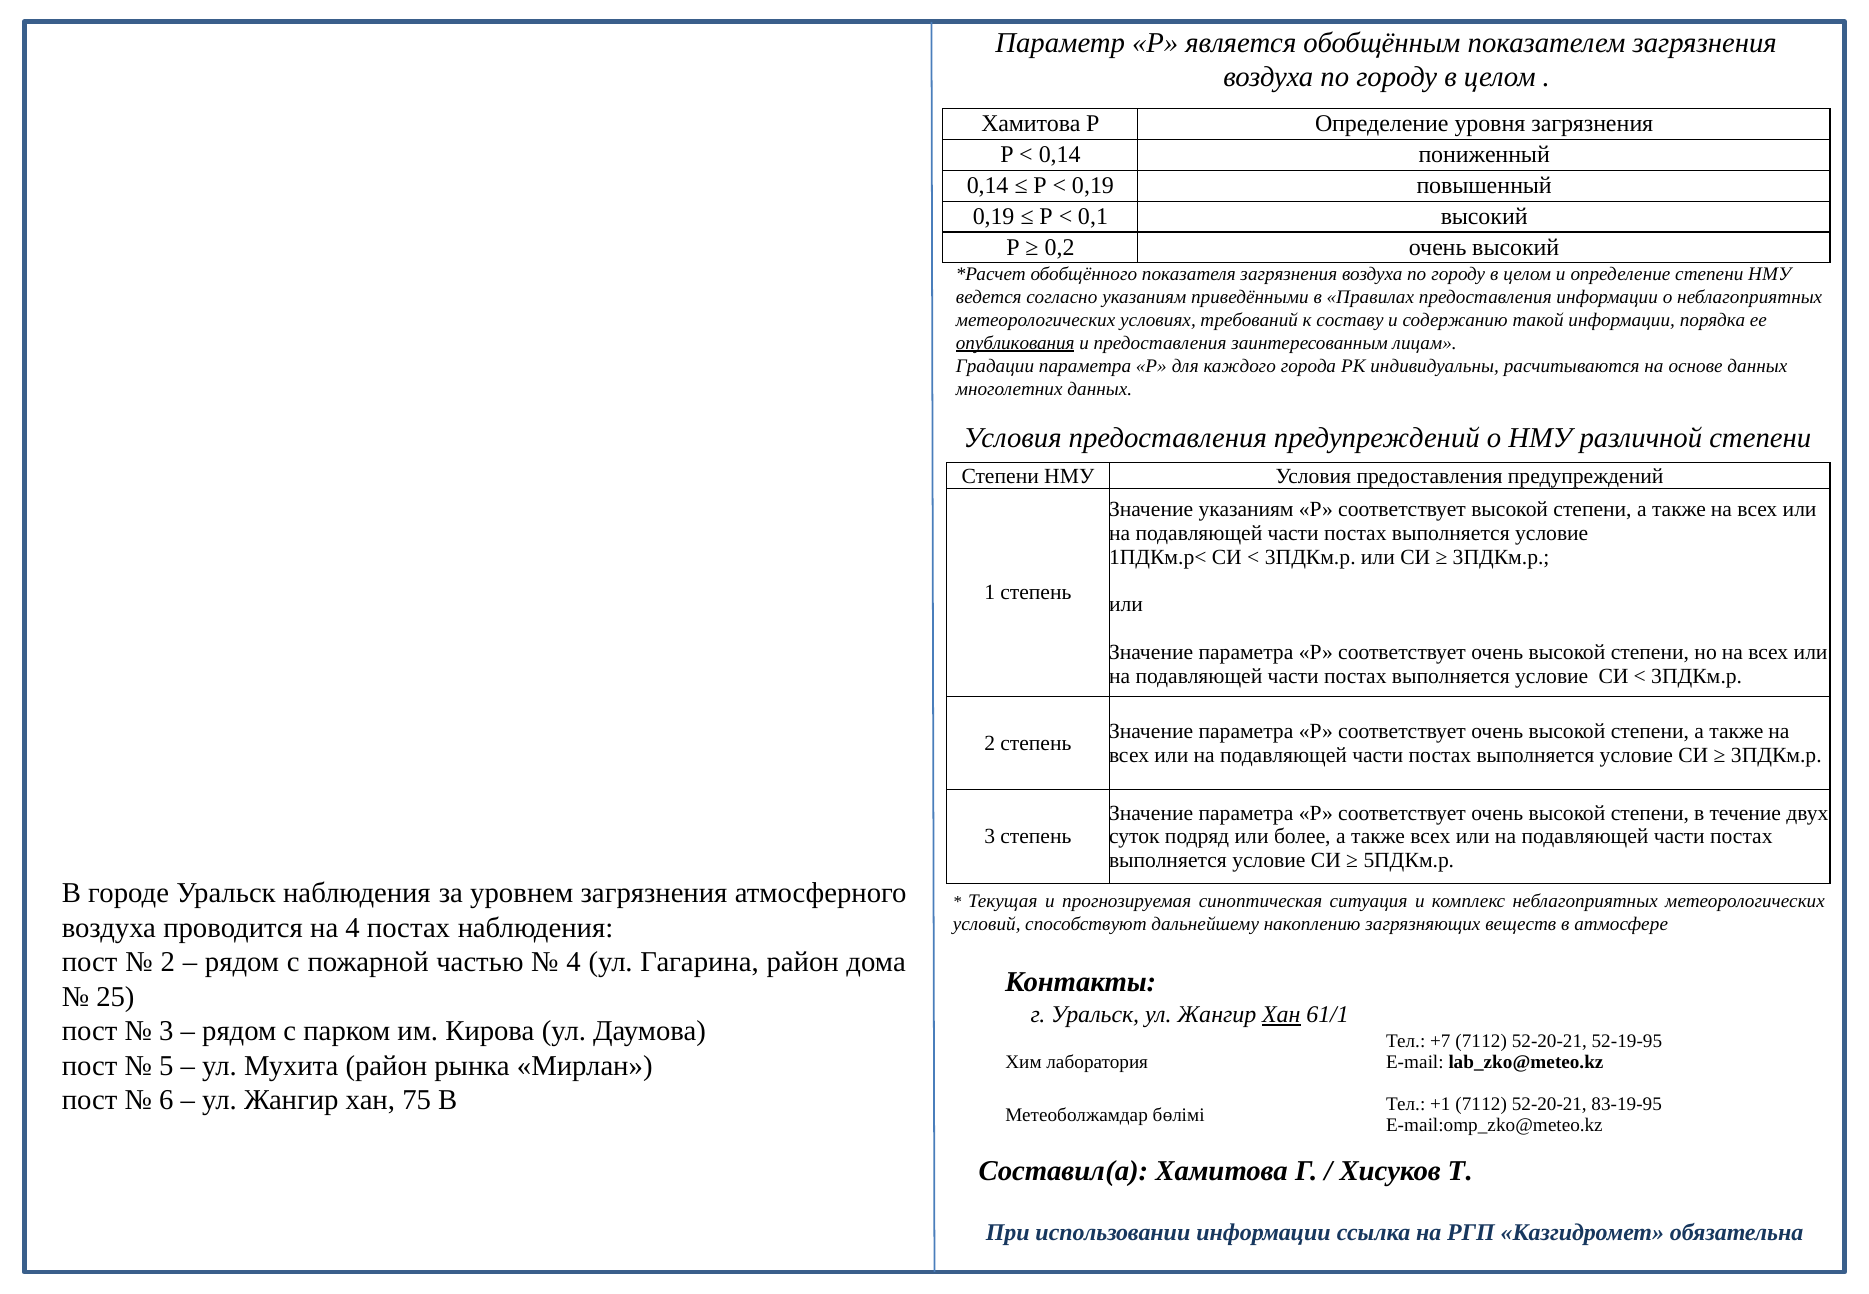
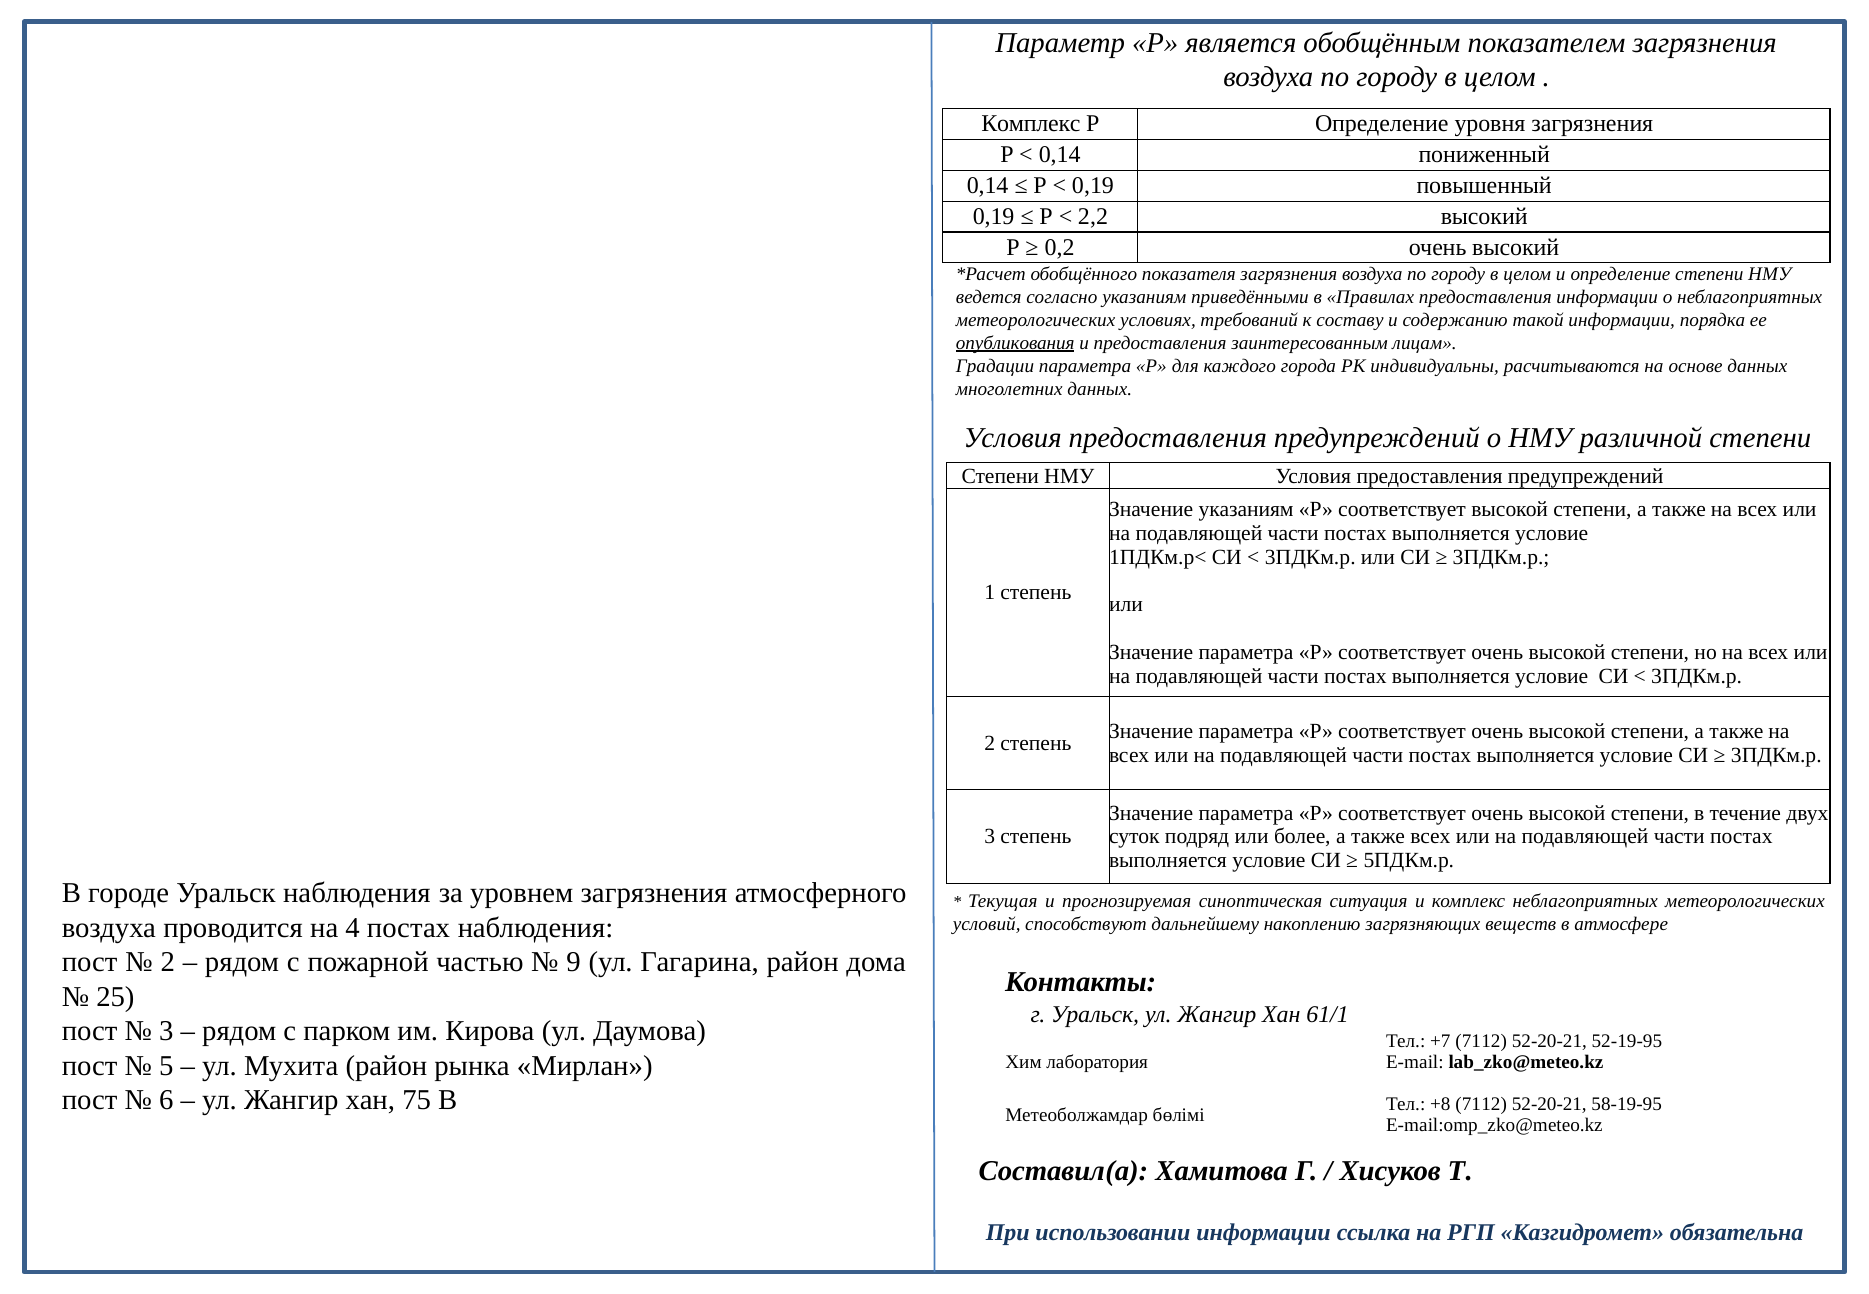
Хамитова at (1031, 124): Хамитова -> Комплекс
0,1: 0,1 -> 2,2
4 at (574, 962): 4 -> 9
Хан at (1281, 1015) underline: present -> none
+1: +1 -> +8
83-19-95: 83-19-95 -> 58-19-95
